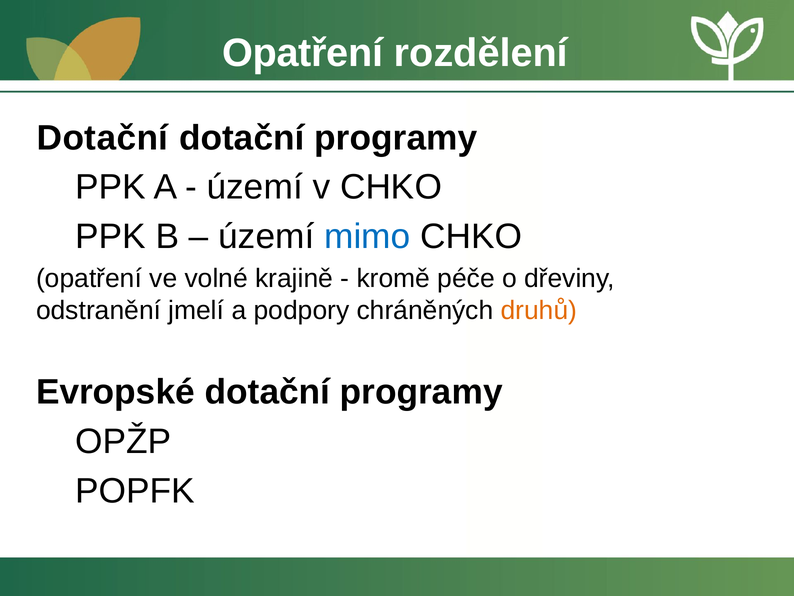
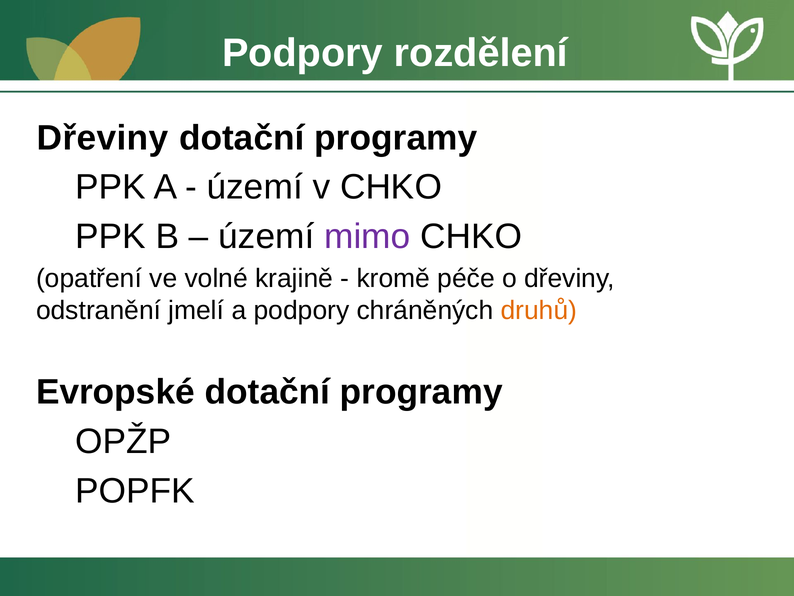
Opatření at (303, 53): Opatření -> Podpory
Dotační at (102, 138): Dotační -> Dřeviny
mimo colour: blue -> purple
